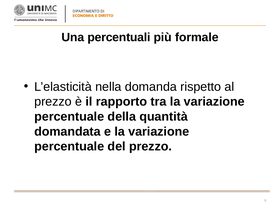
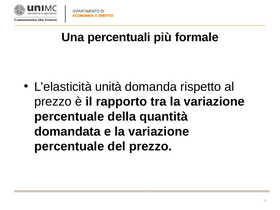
nella: nella -> unità
